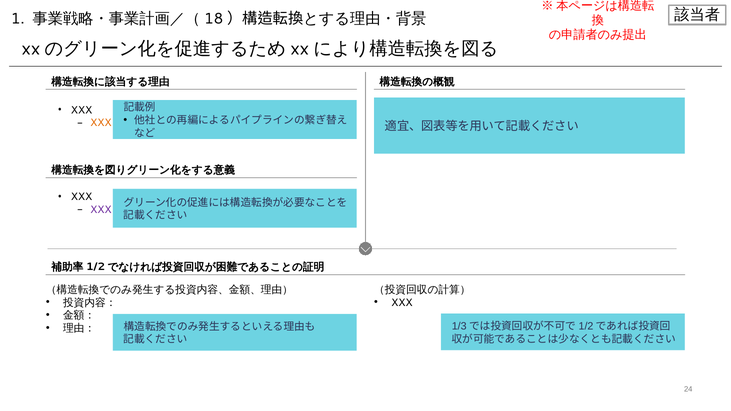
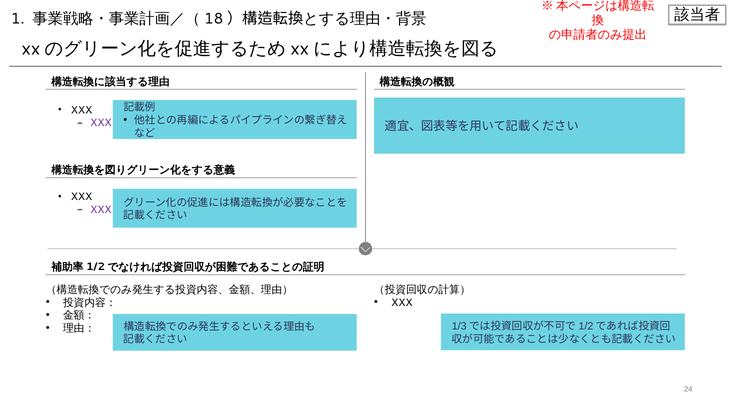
XXX at (101, 123) colour: orange -> purple
